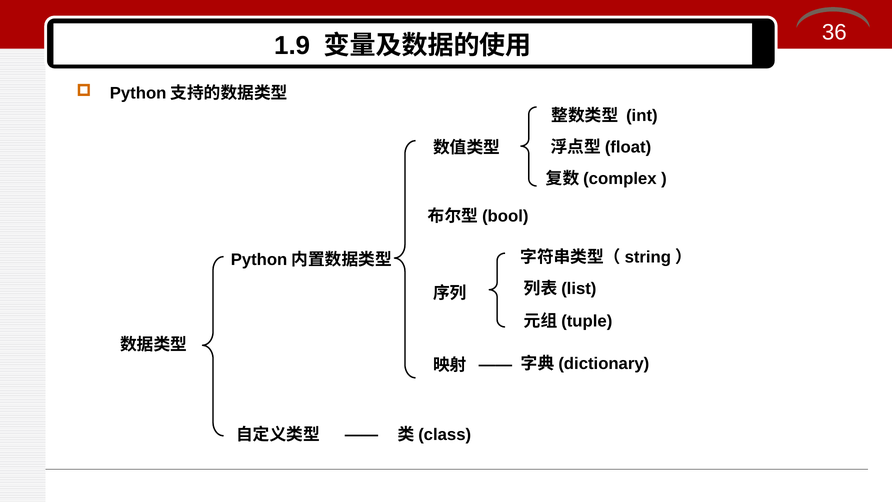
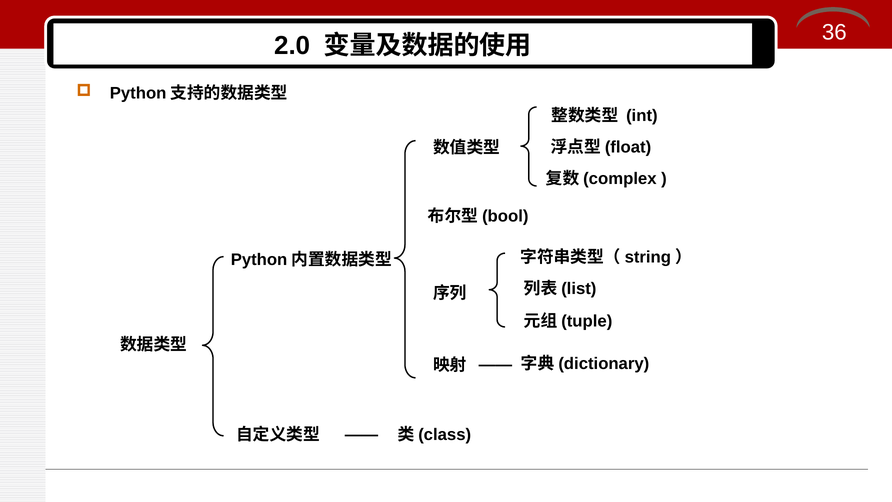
1.9: 1.9 -> 2.0
